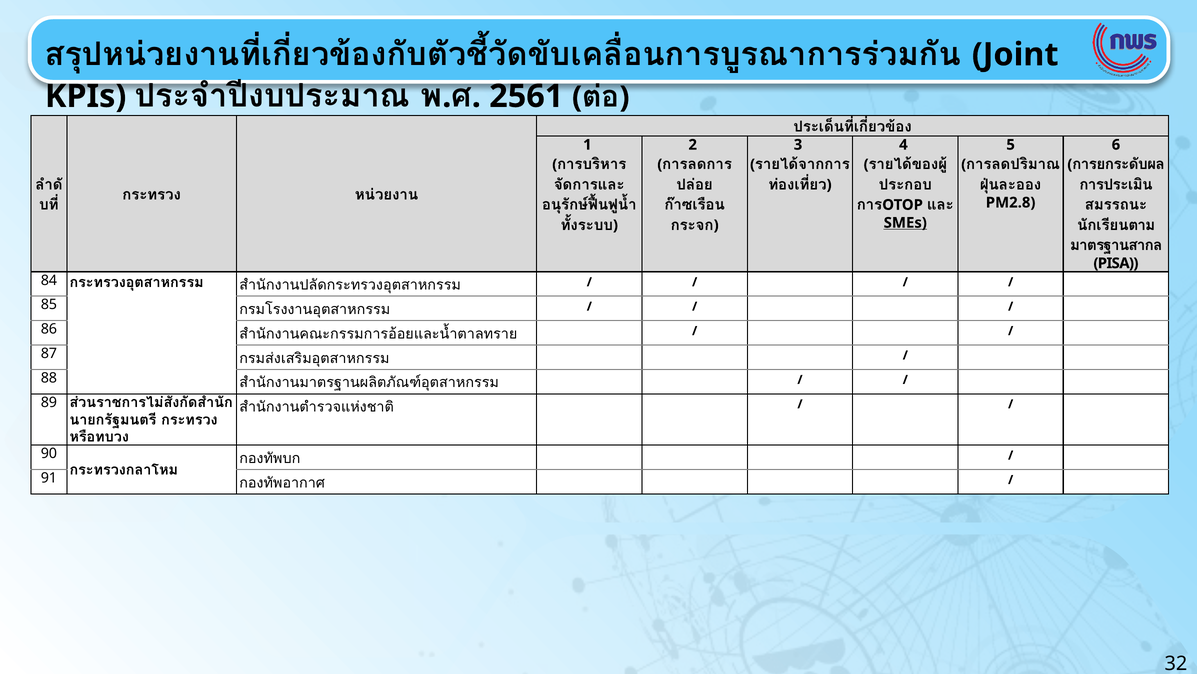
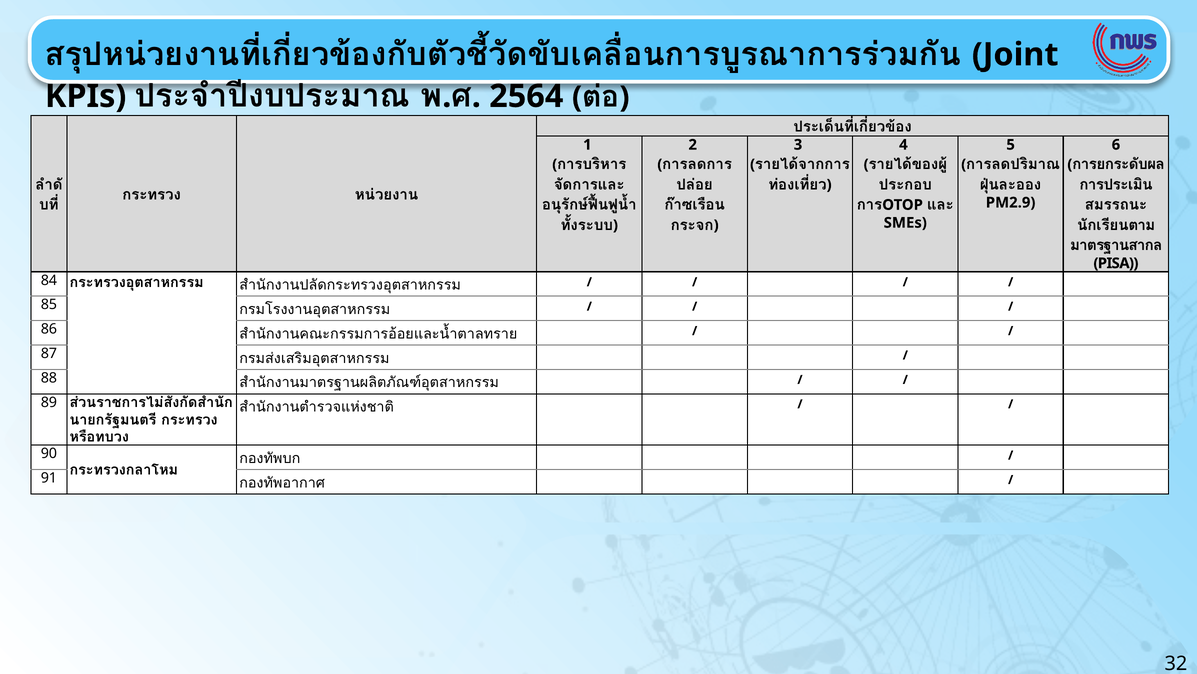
2561: 2561 -> 2564
PM2.8: PM2.8 -> PM2.9
SMEs underline: present -> none
